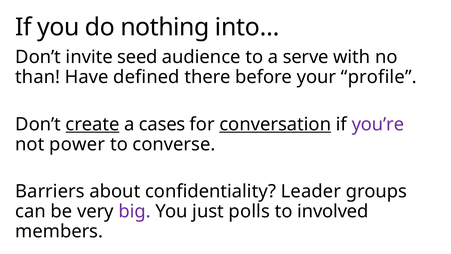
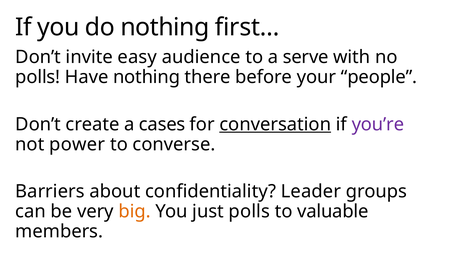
into…: into… -> first…
seed: seed -> easy
than at (38, 77): than -> polls
Have defined: defined -> nothing
profile: profile -> people
create underline: present -> none
big colour: purple -> orange
involved: involved -> valuable
